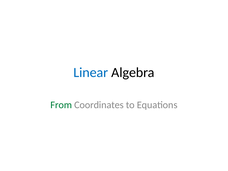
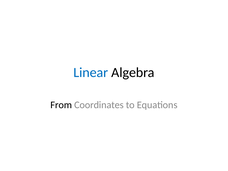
From colour: green -> black
